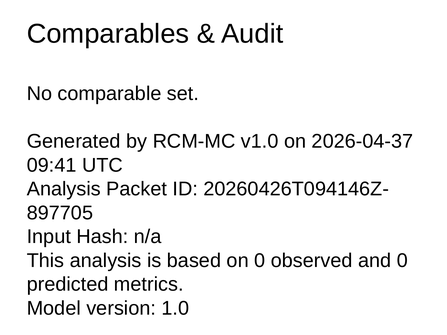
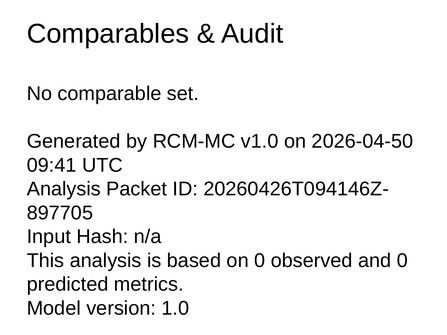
2026-04-37: 2026-04-37 -> 2026-04-50
